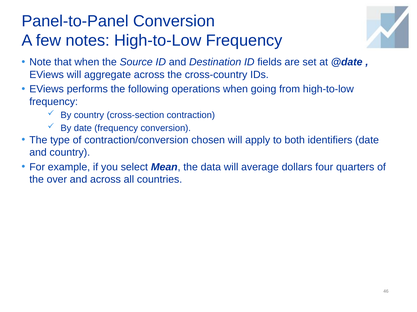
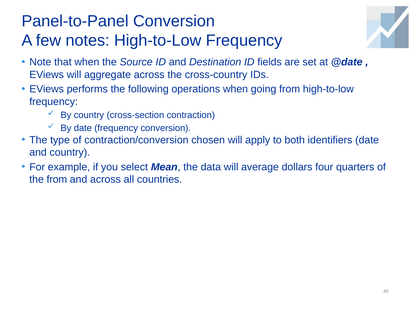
the over: over -> from
